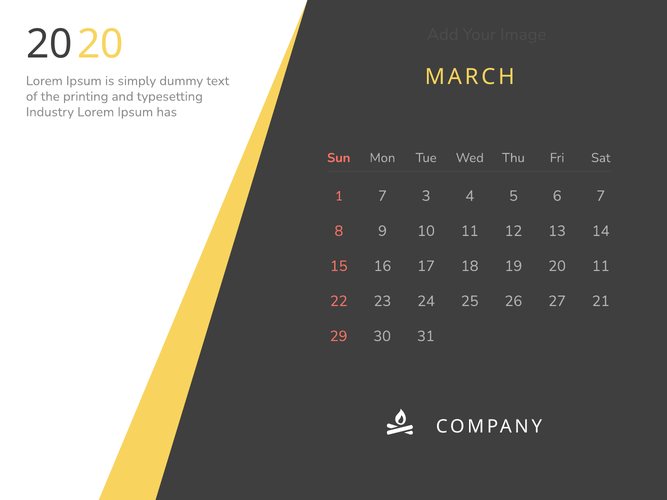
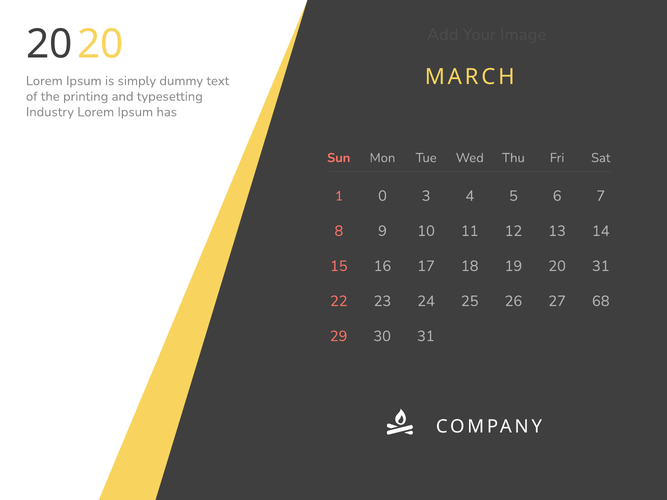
1 7: 7 -> 0
20 11: 11 -> 31
21: 21 -> 68
